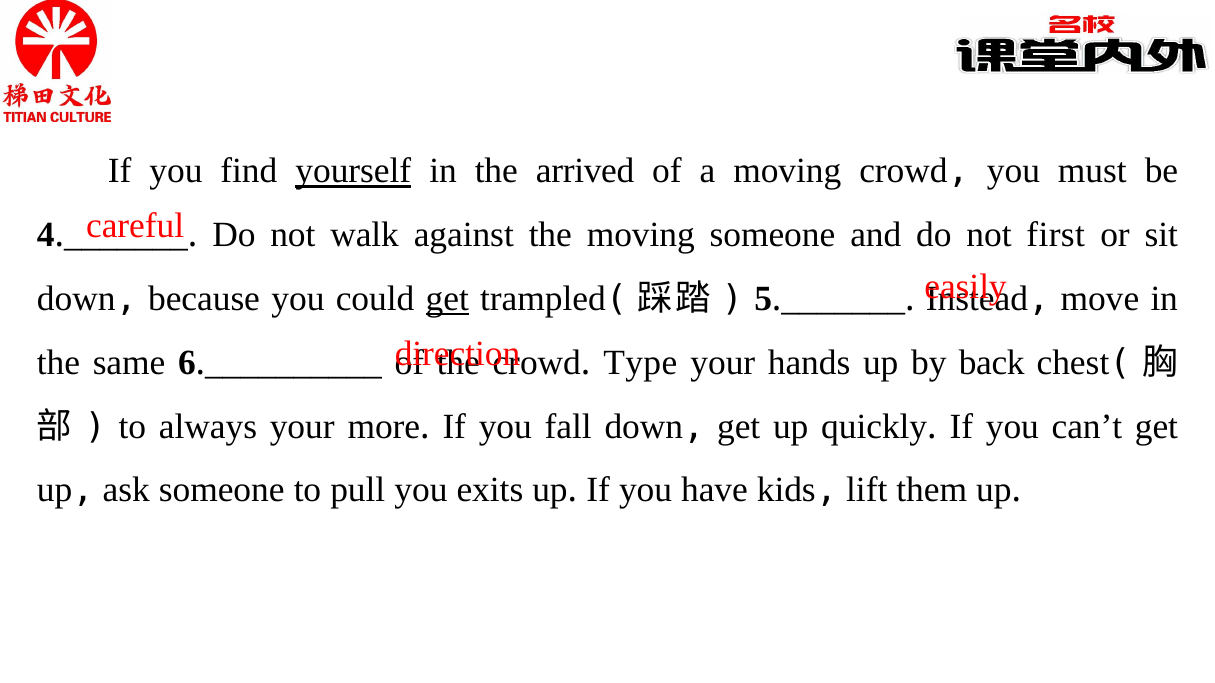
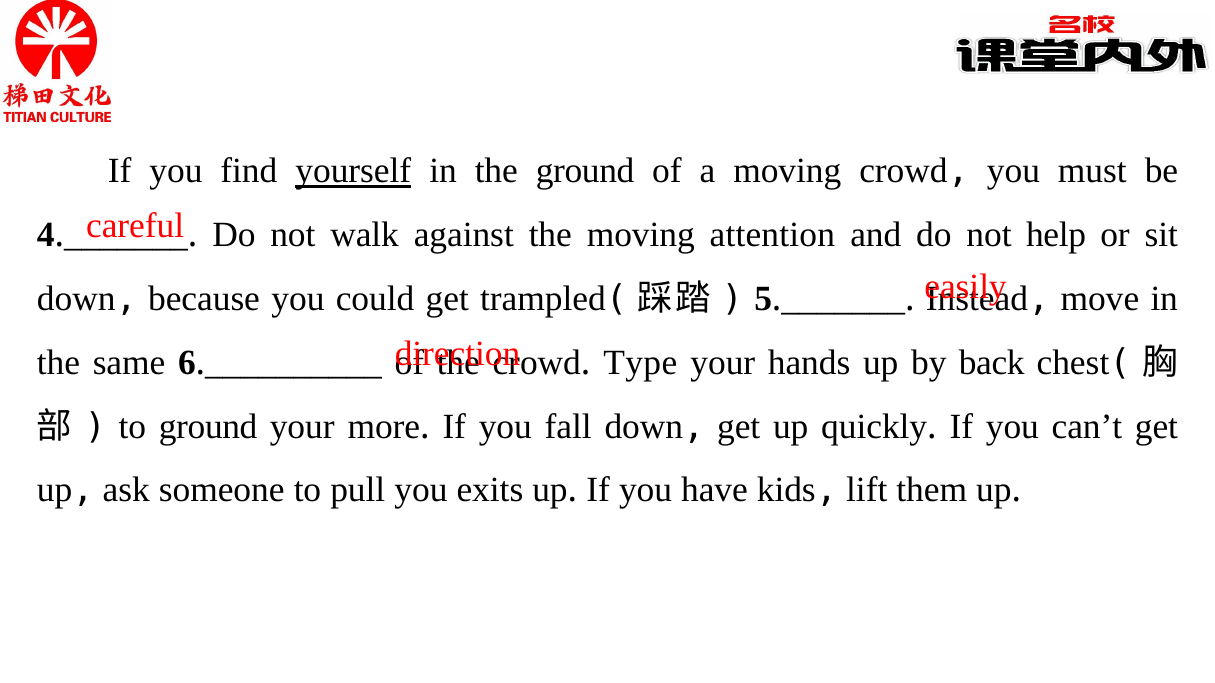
the arrived: arrived -> ground
moving someone: someone -> attention
first: first -> help
get at (447, 299) underline: present -> none
to always: always -> ground
